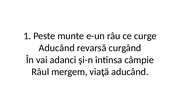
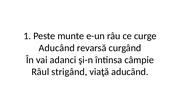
mergem: mergem -> strigând
